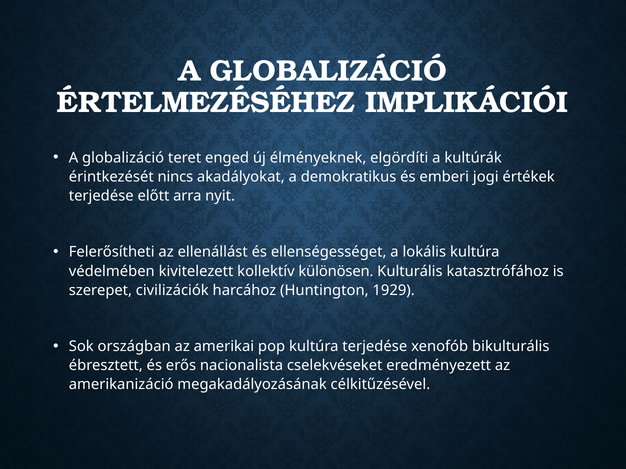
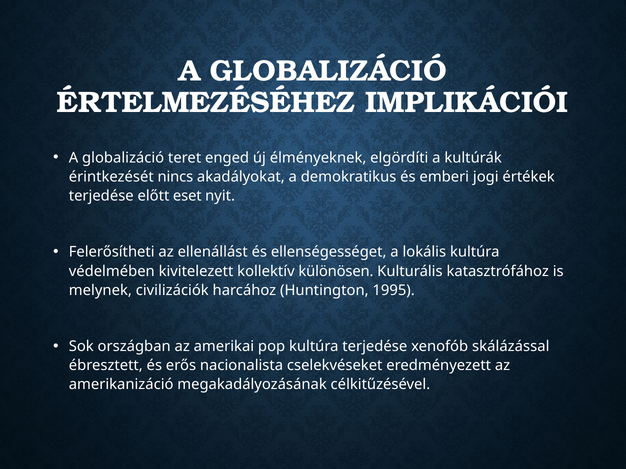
arra: arra -> eset
szerepet: szerepet -> melynek
1929: 1929 -> 1995
bikulturális: bikulturális -> skálázással
